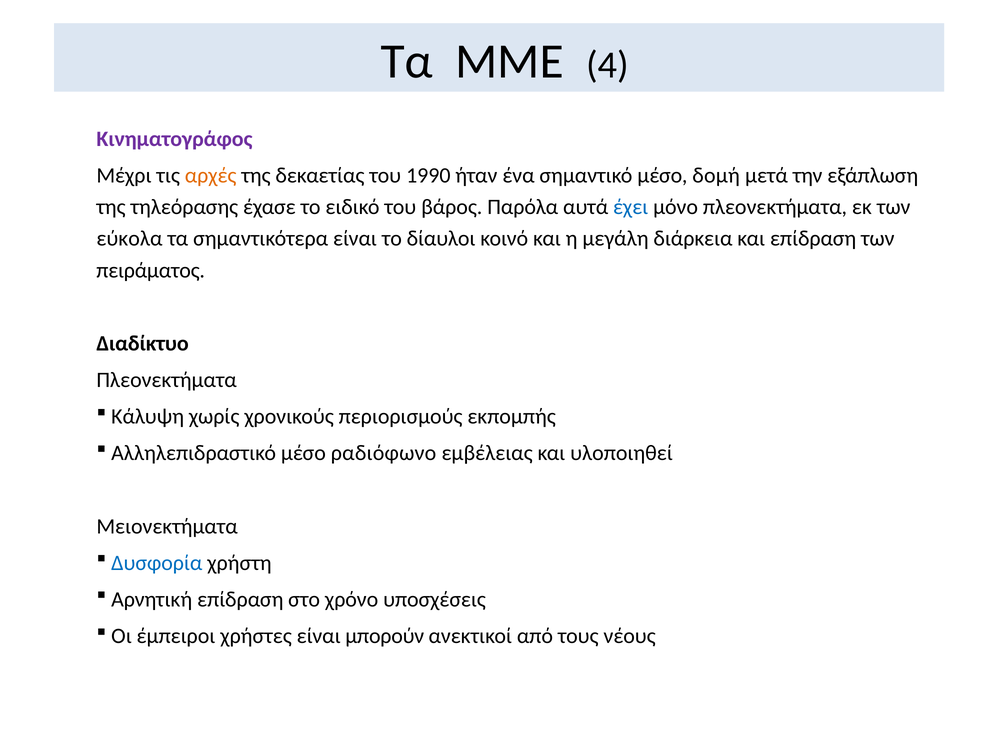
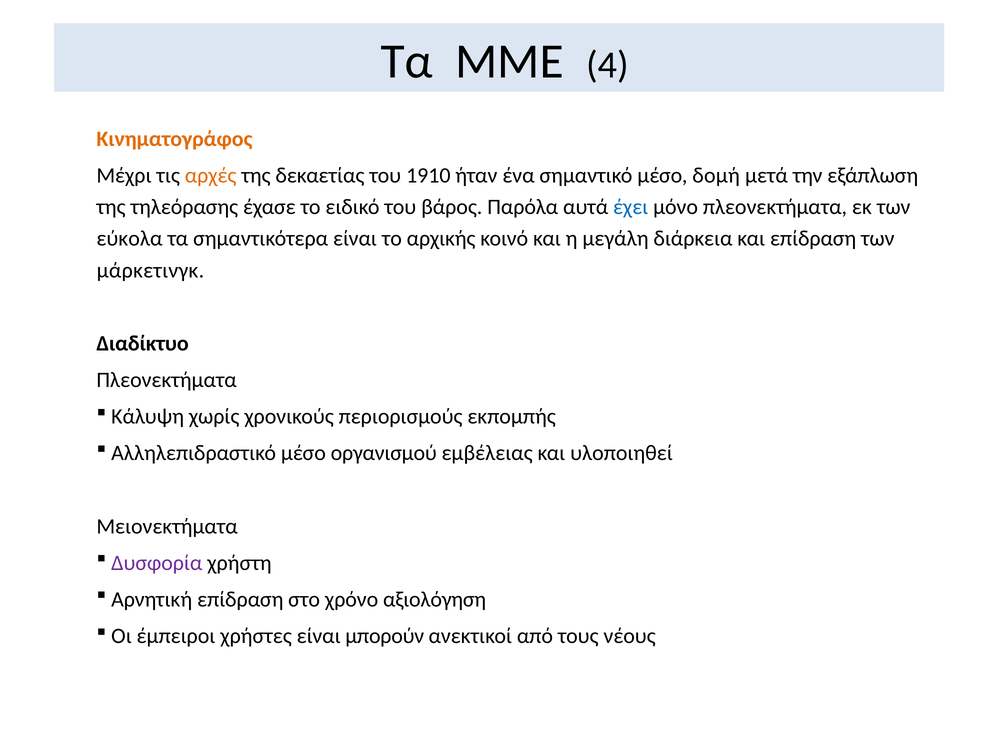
Κινηματογράφος colour: purple -> orange
1990: 1990 -> 1910
δίαυλοι: δίαυλοι -> αρχικής
πειράματος: πειράματος -> μάρκετινγκ
ραδιόφωνο: ραδιόφωνο -> οργανισμού
Δυσφορία colour: blue -> purple
υποσχέσεις: υποσχέσεις -> αξιολόγηση
